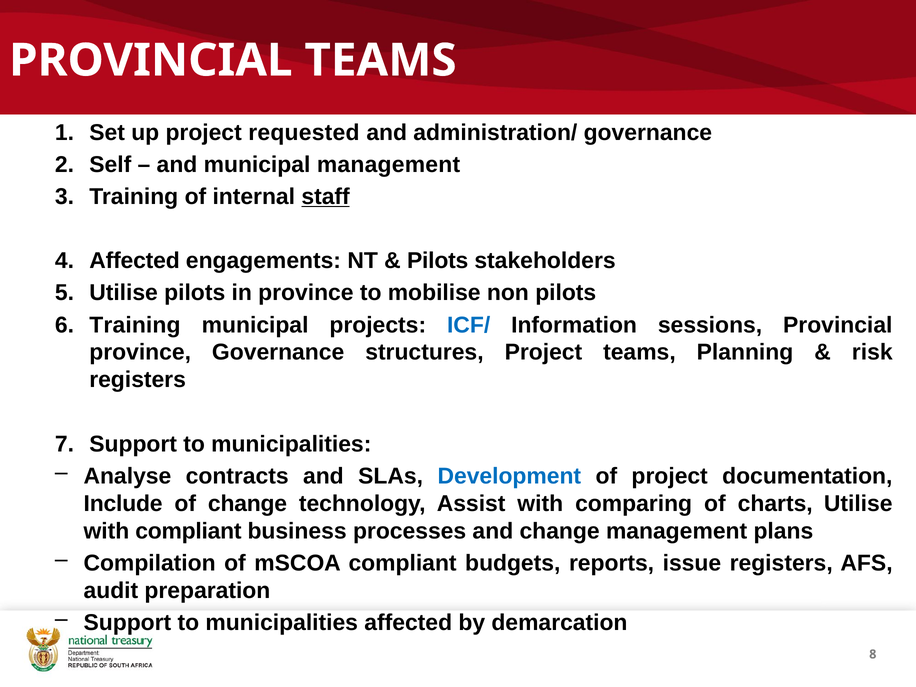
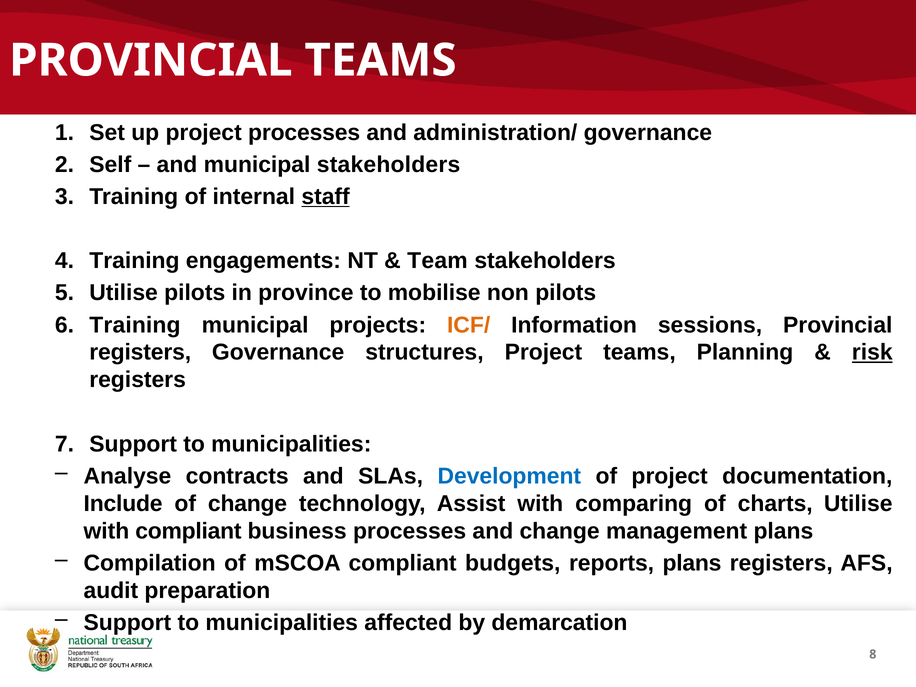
project requested: requested -> processes
municipal management: management -> stakeholders
Affected at (135, 261): Affected -> Training
Pilots at (438, 261): Pilots -> Team
ICF/ colour: blue -> orange
province at (140, 352): province -> registers
risk underline: none -> present
reports issue: issue -> plans
